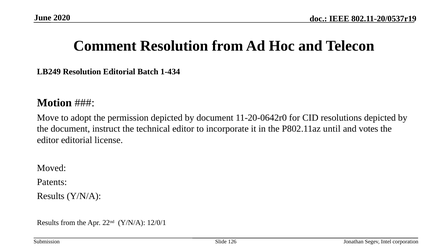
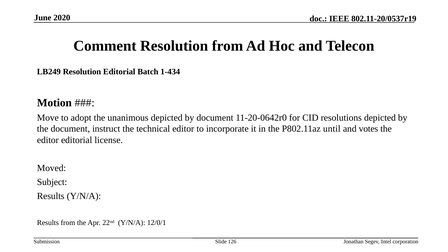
permission: permission -> unanimous
Patents: Patents -> Subject
